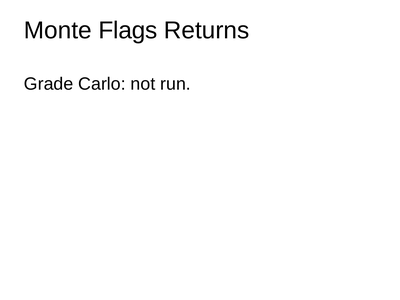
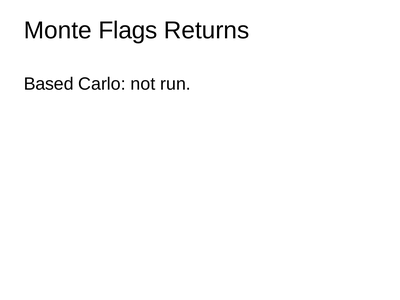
Grade: Grade -> Based
